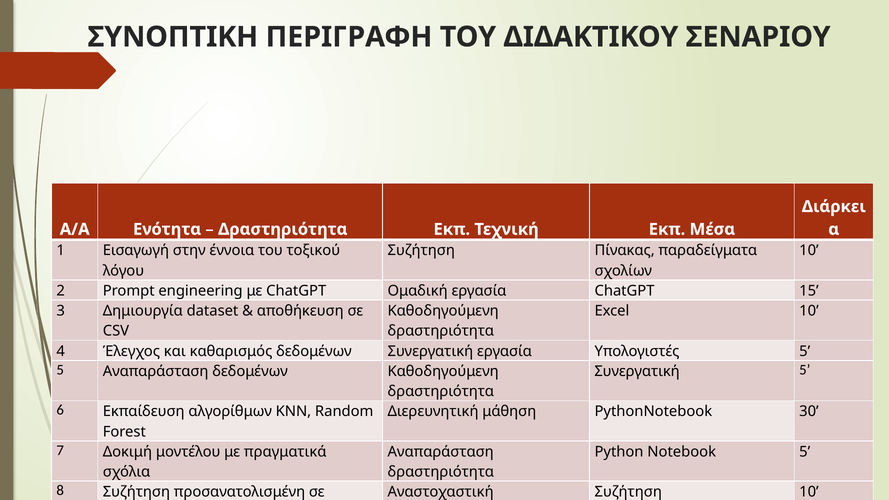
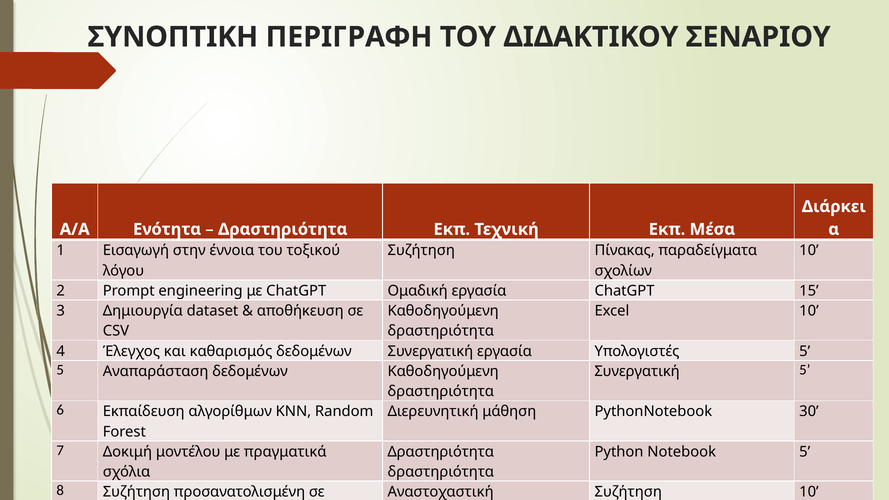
Αναπαράσταση at (441, 452): Αναπαράσταση -> Δραστηριότητα
